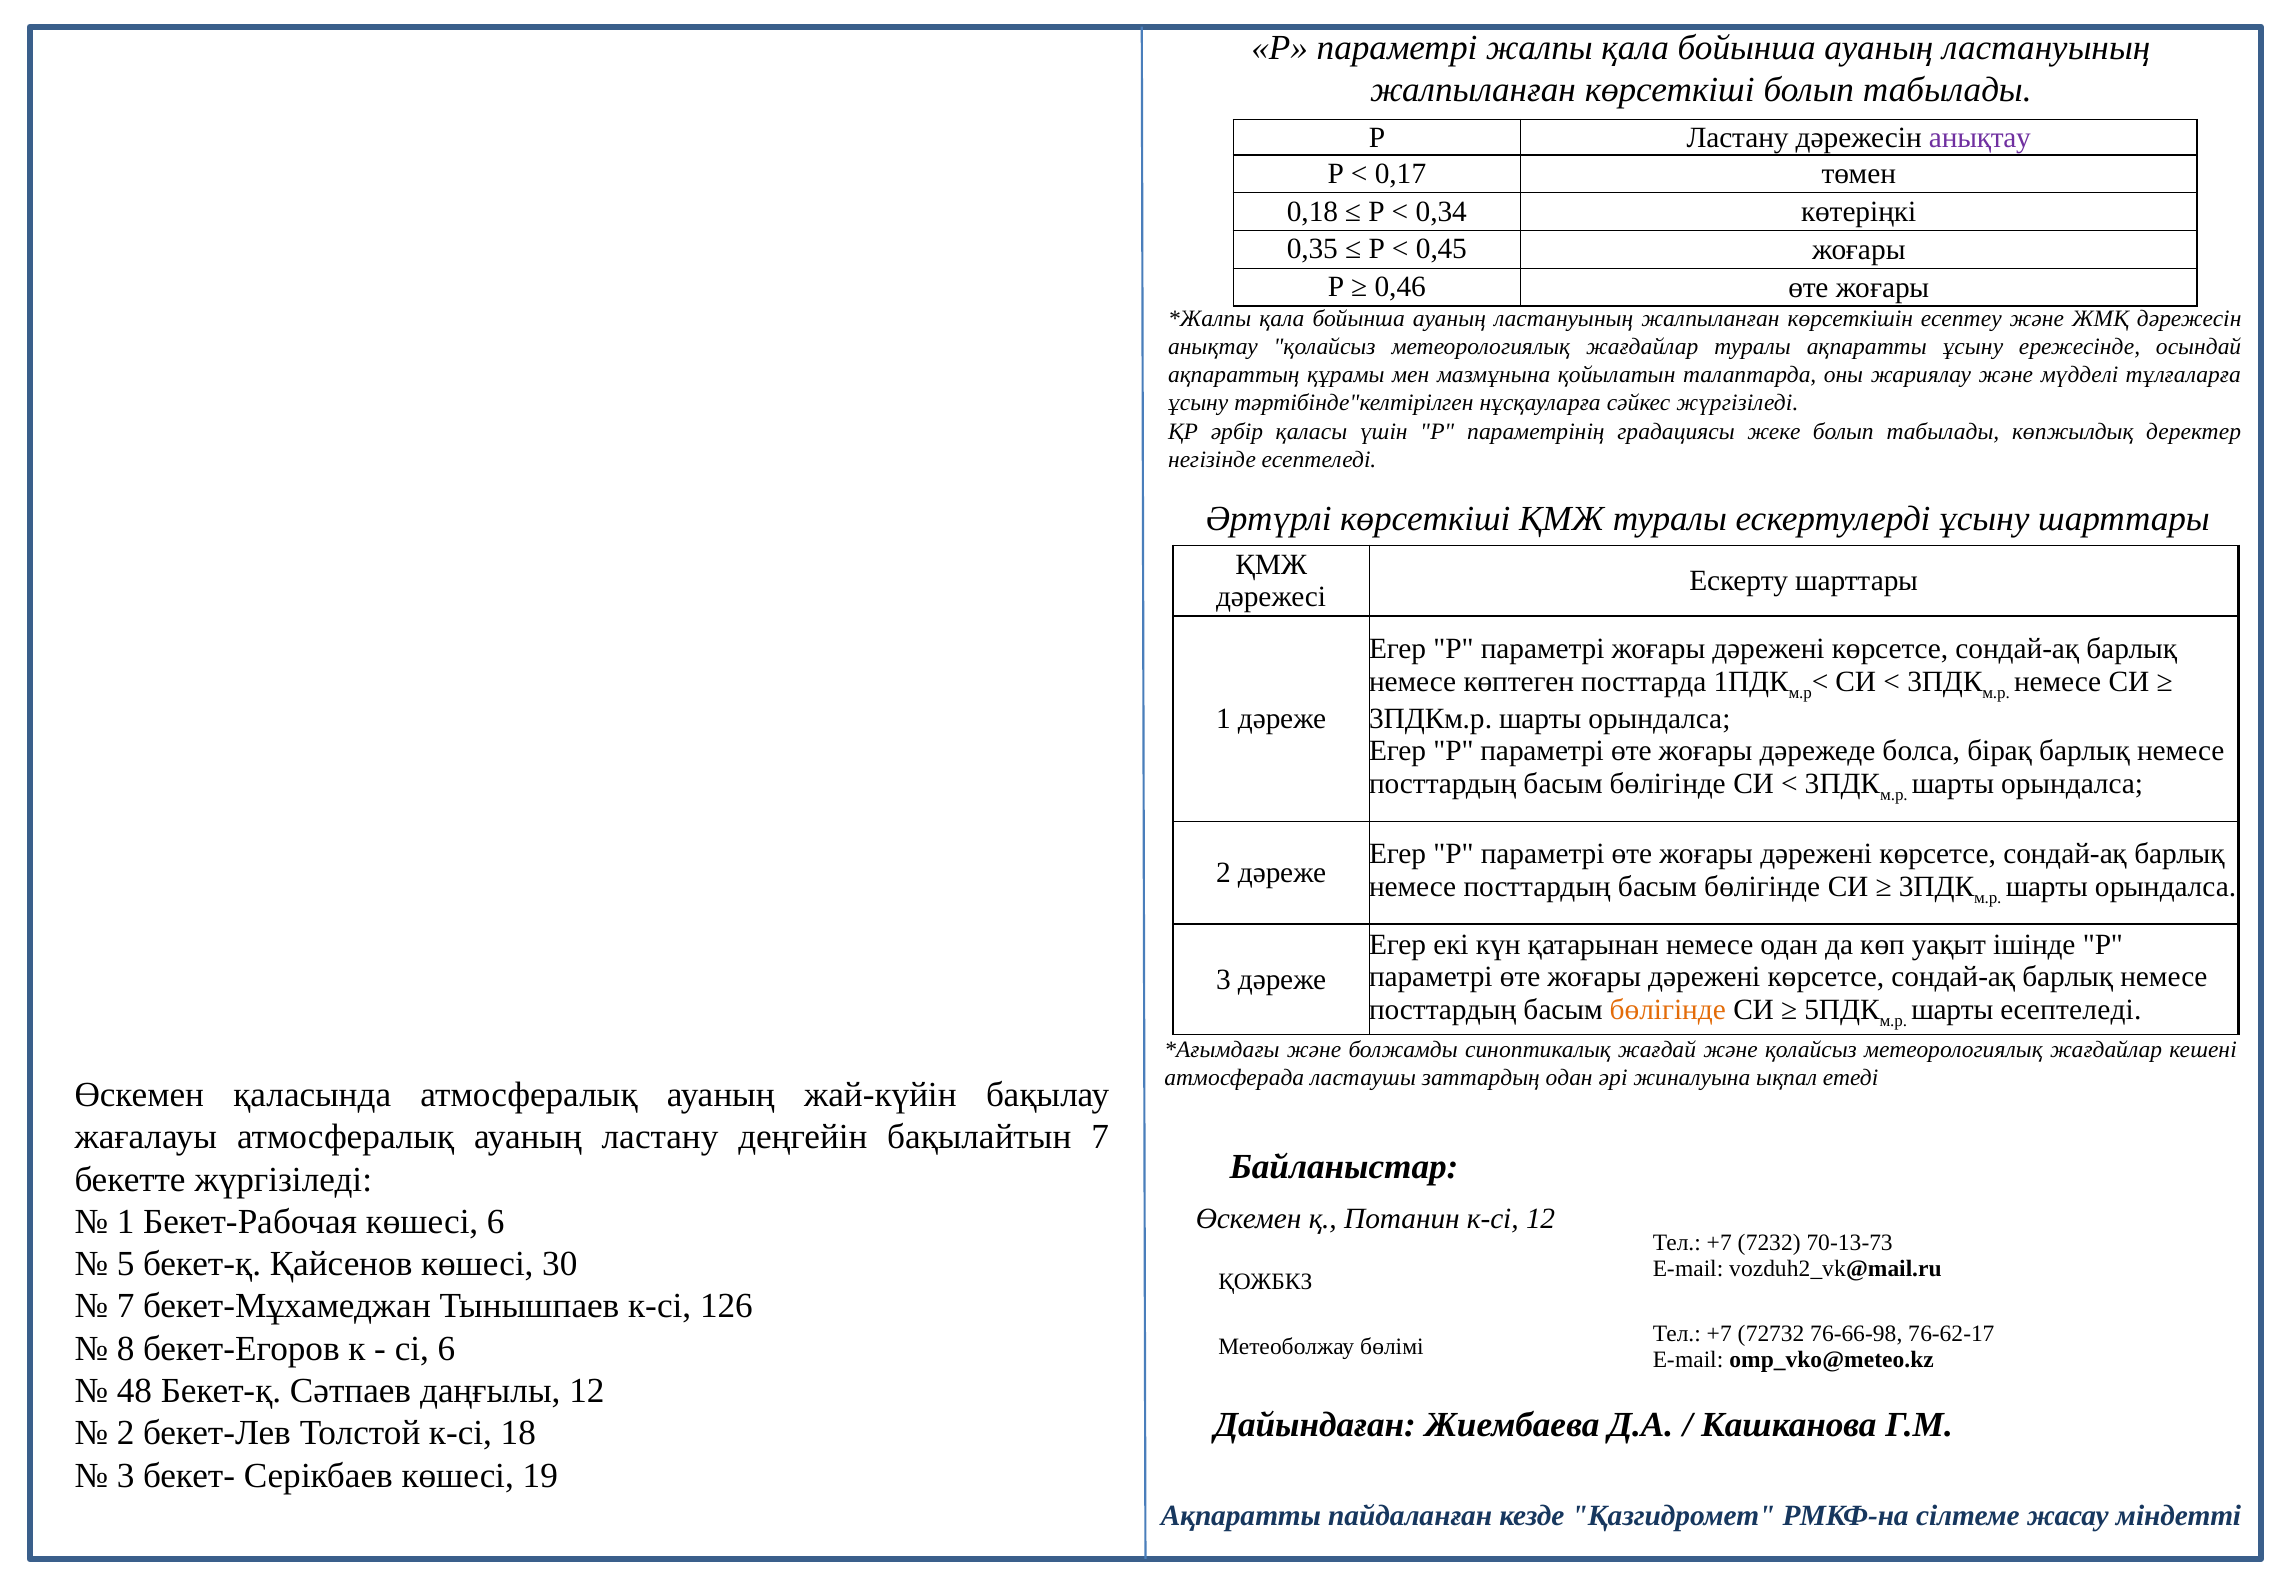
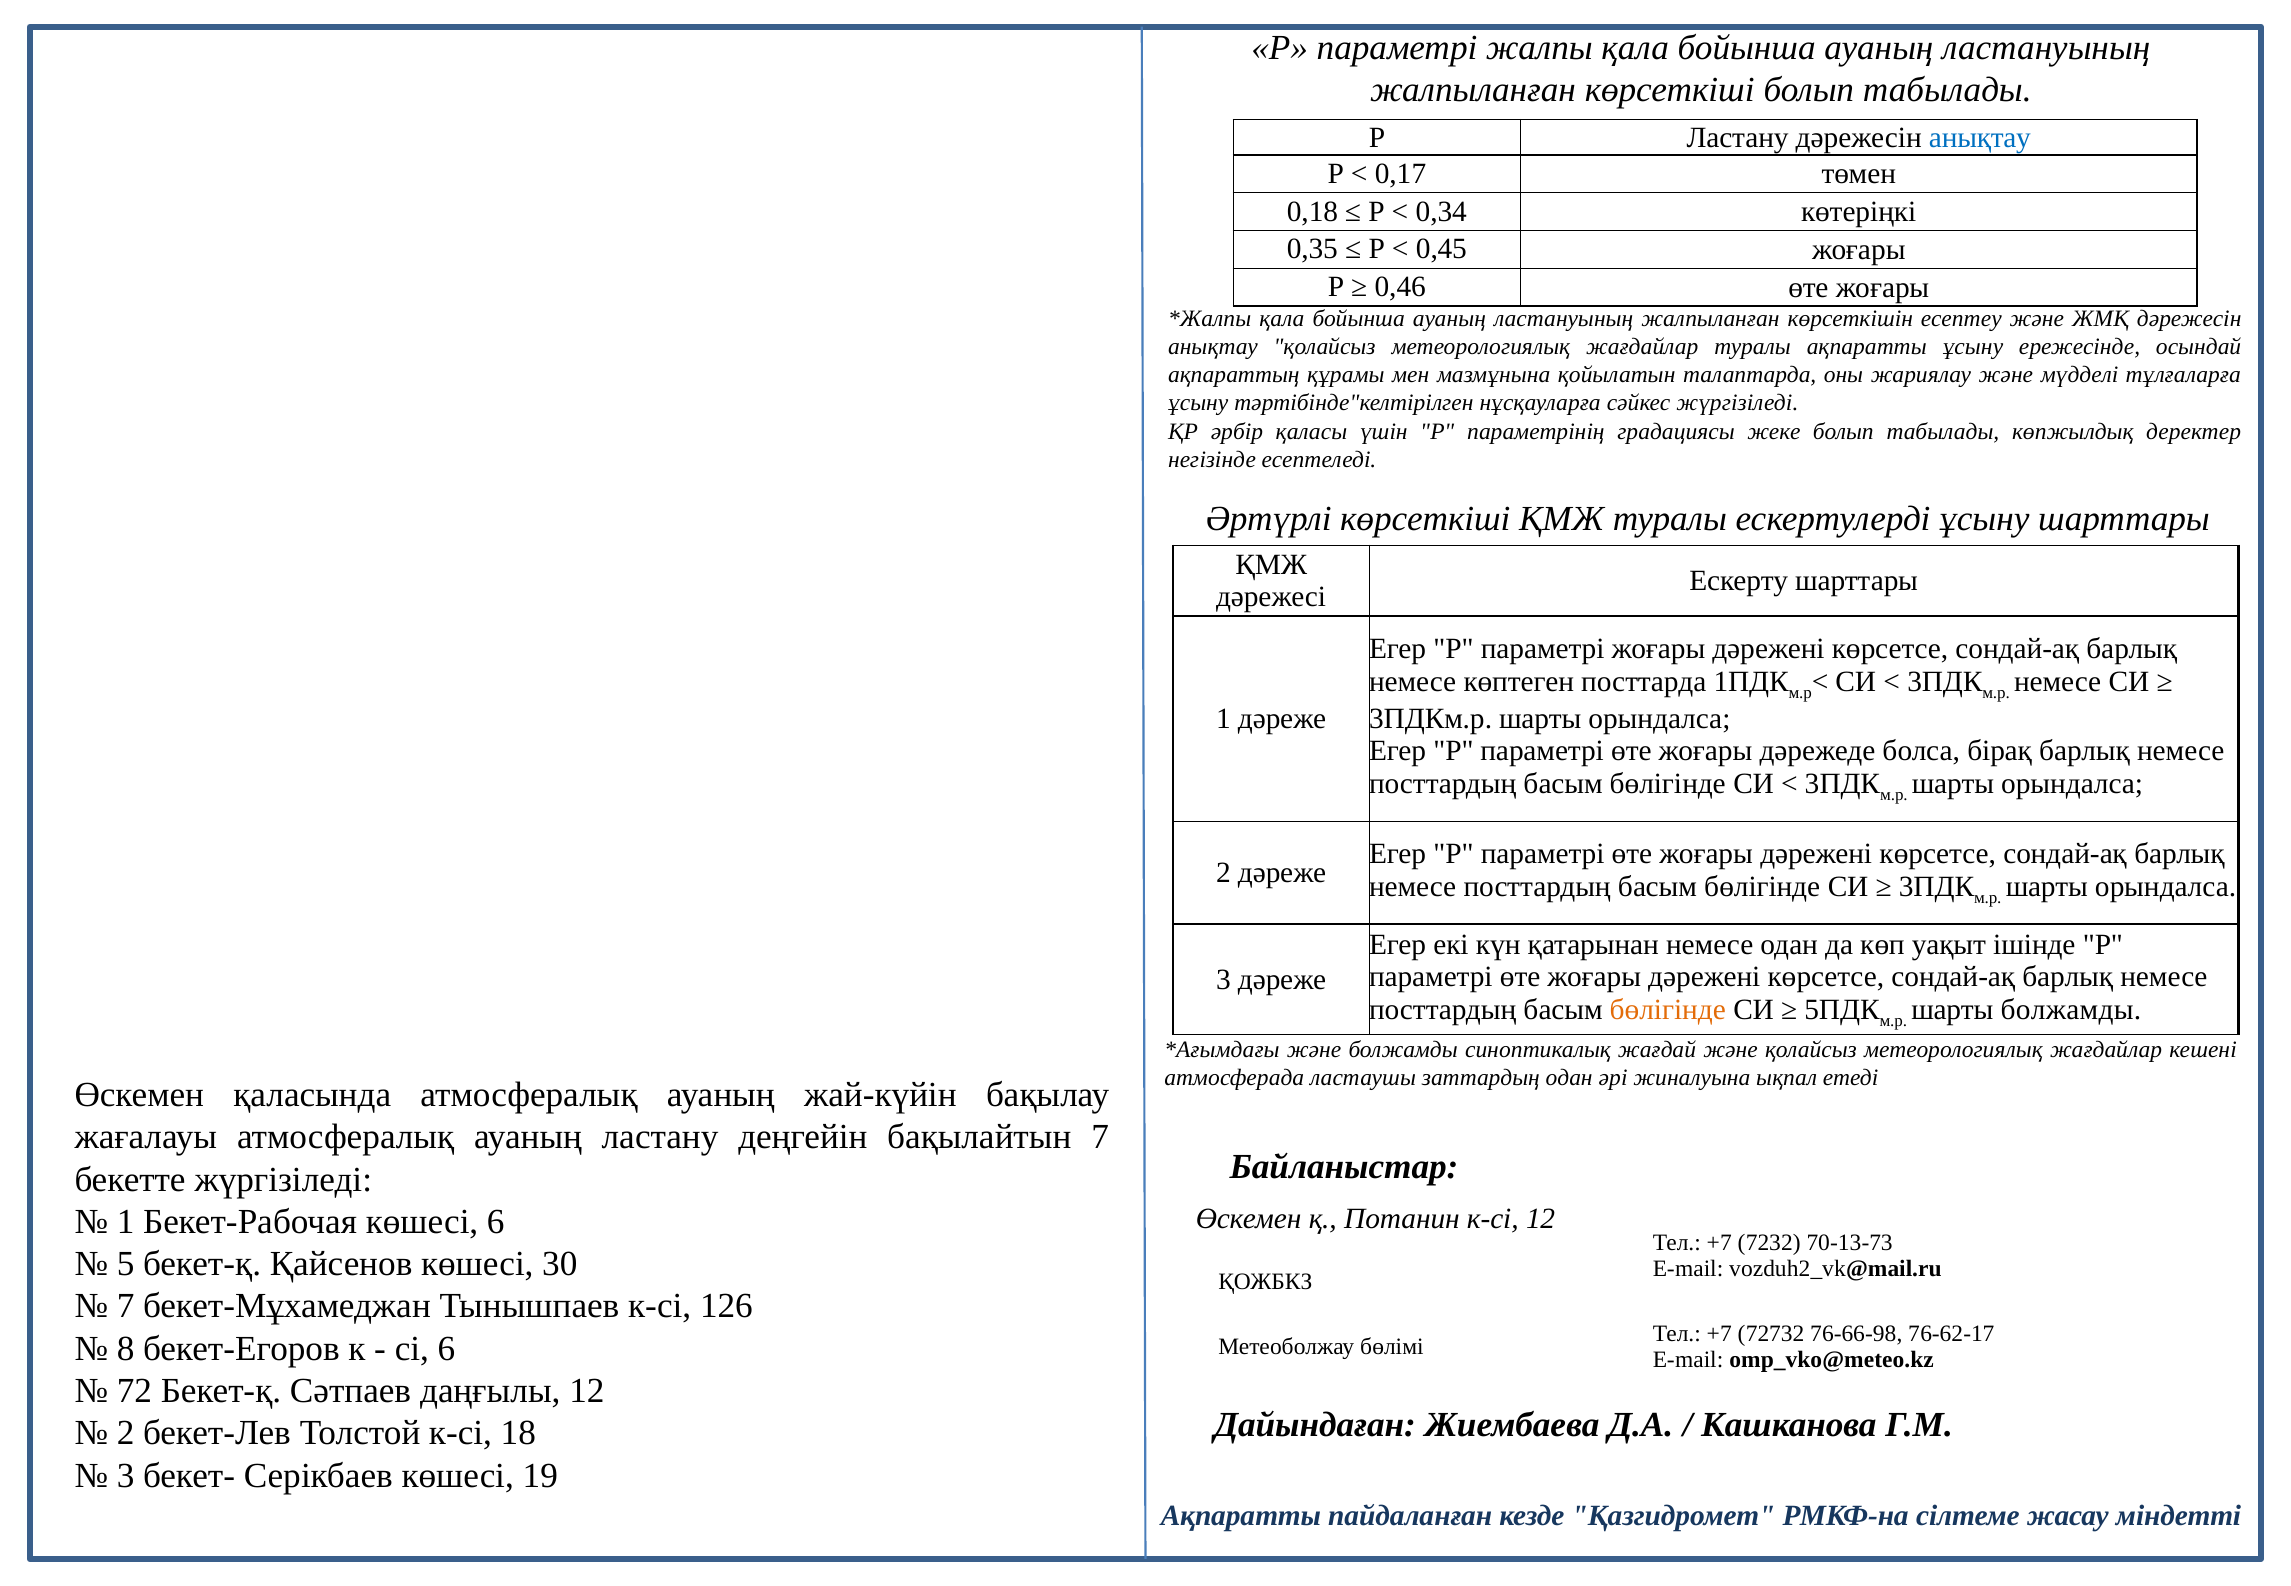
анықтау at (1980, 137) colour: purple -> blue
шарты есептеледі: есептеледі -> болжамды
48: 48 -> 72
